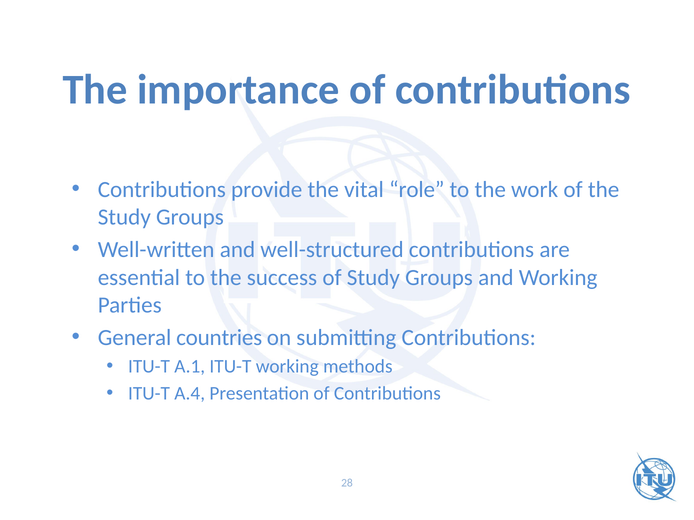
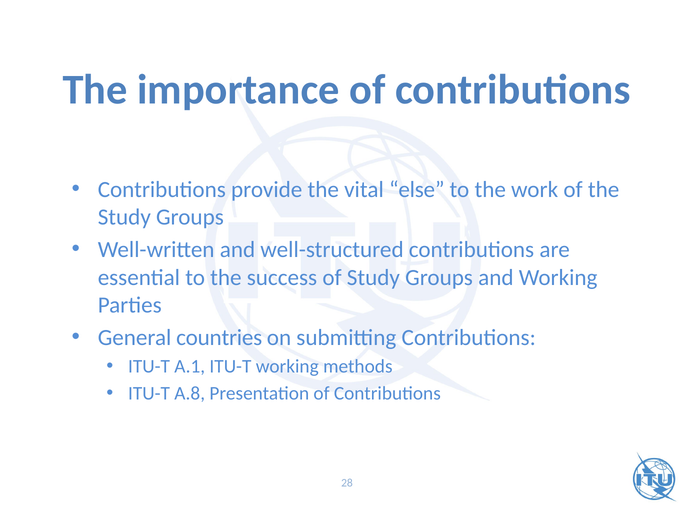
role: role -> else
A.4: A.4 -> A.8
